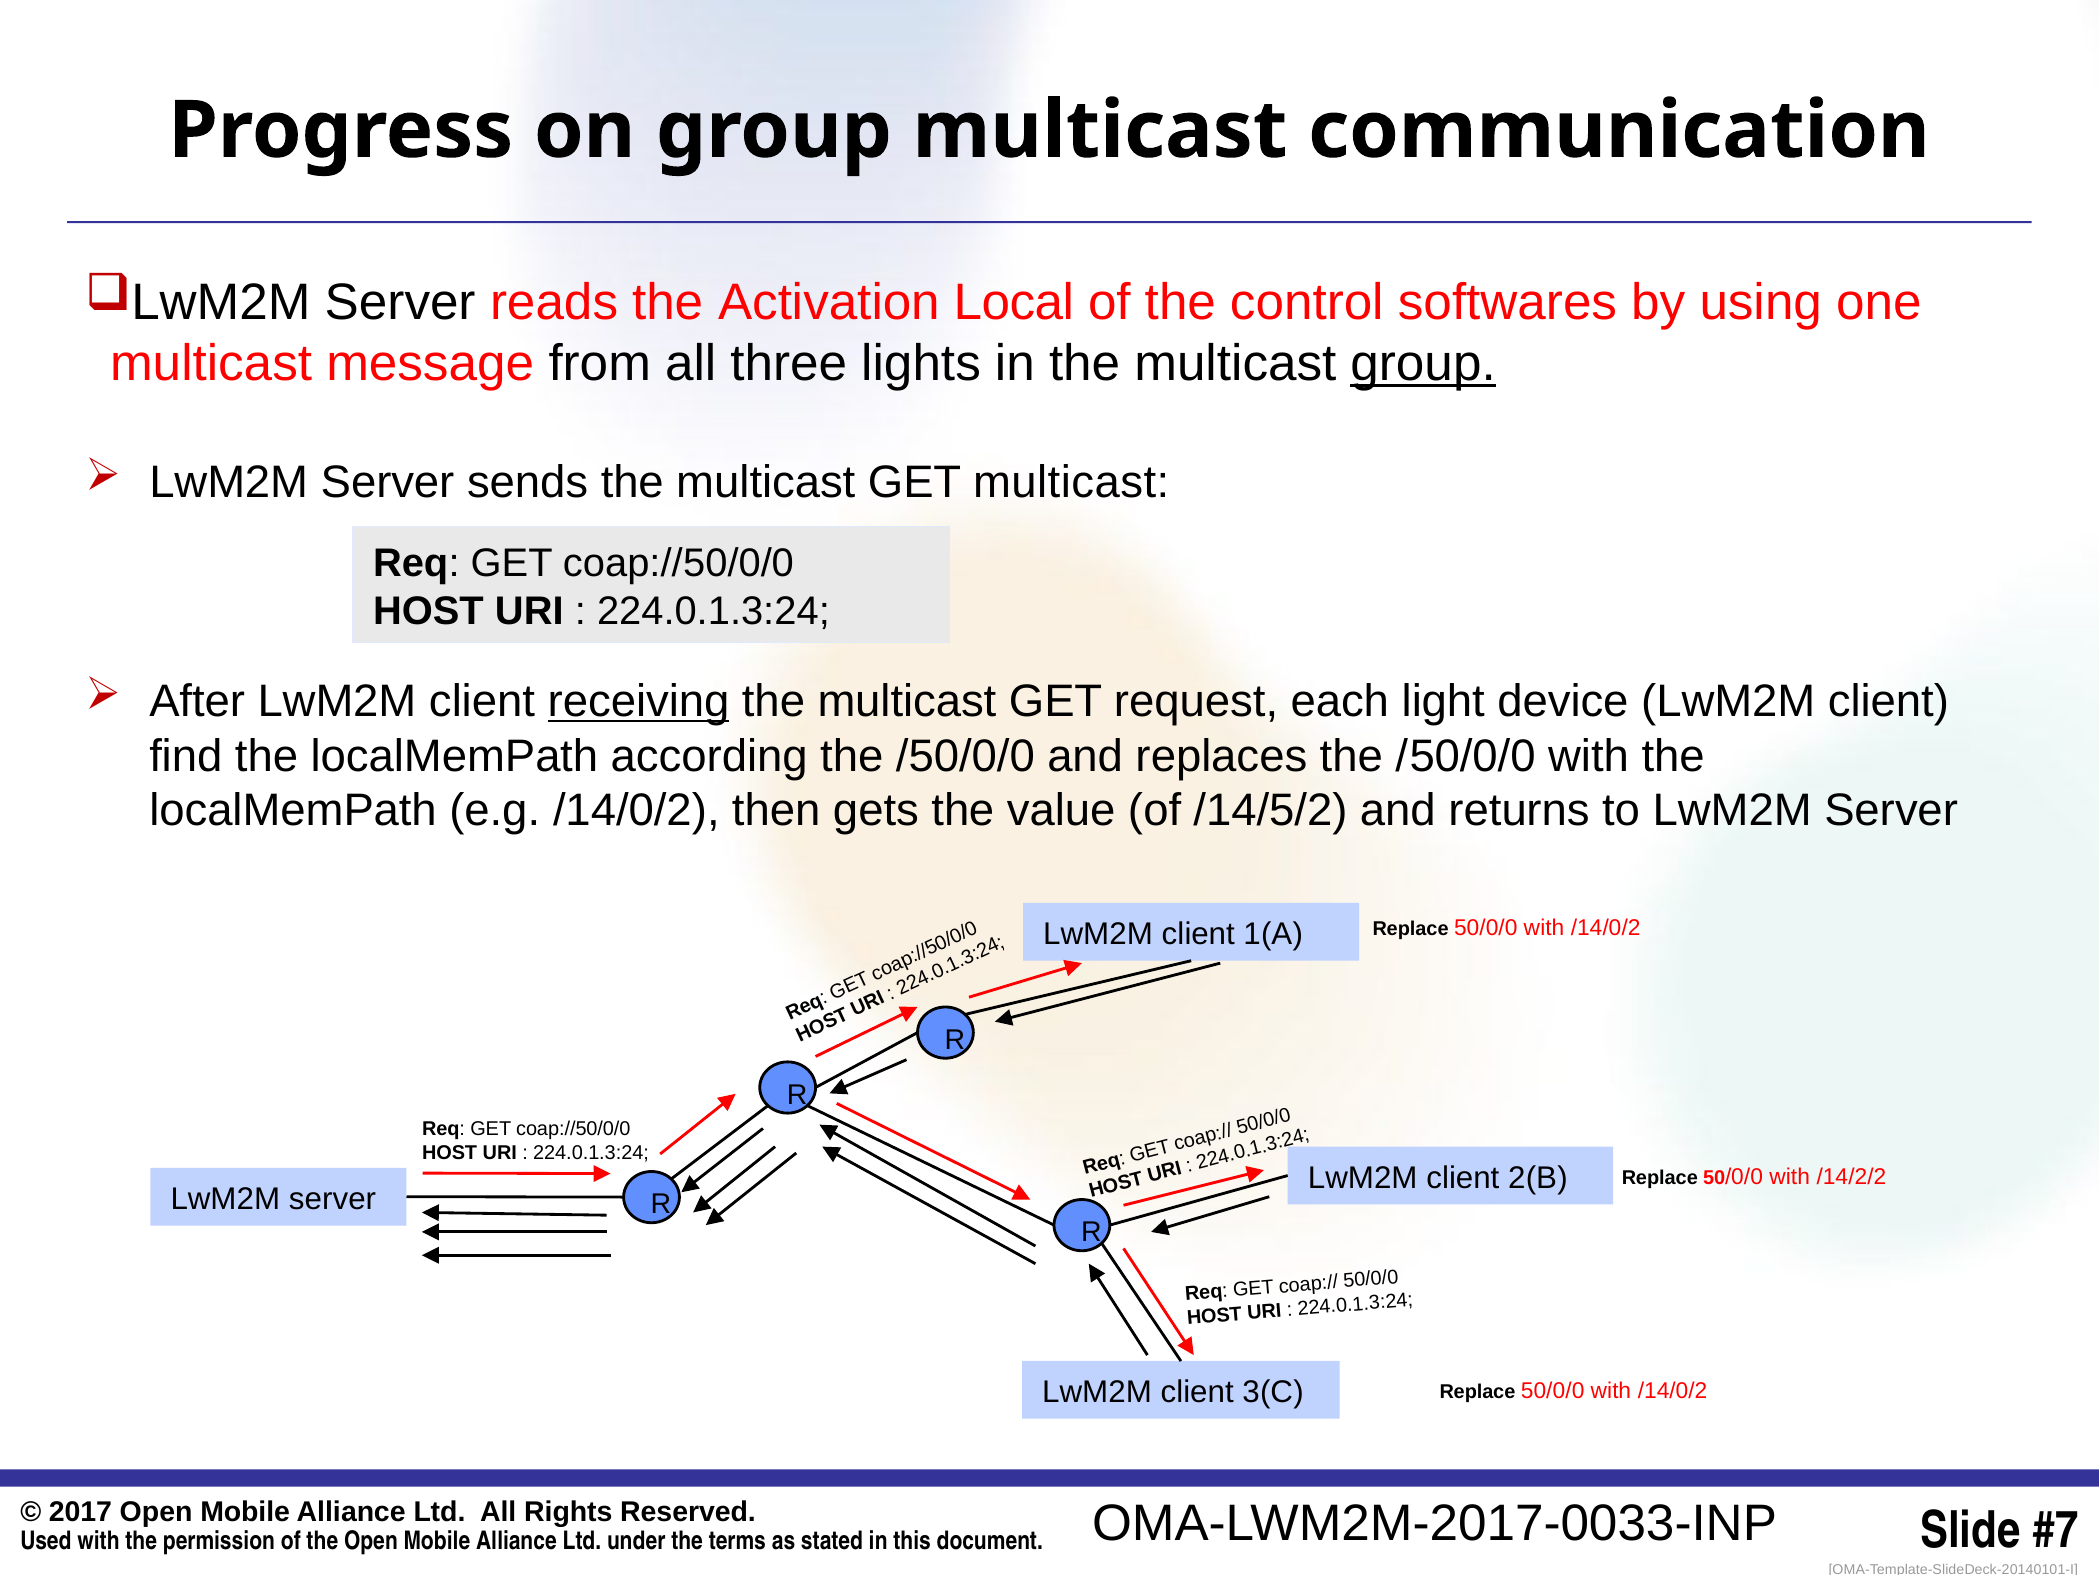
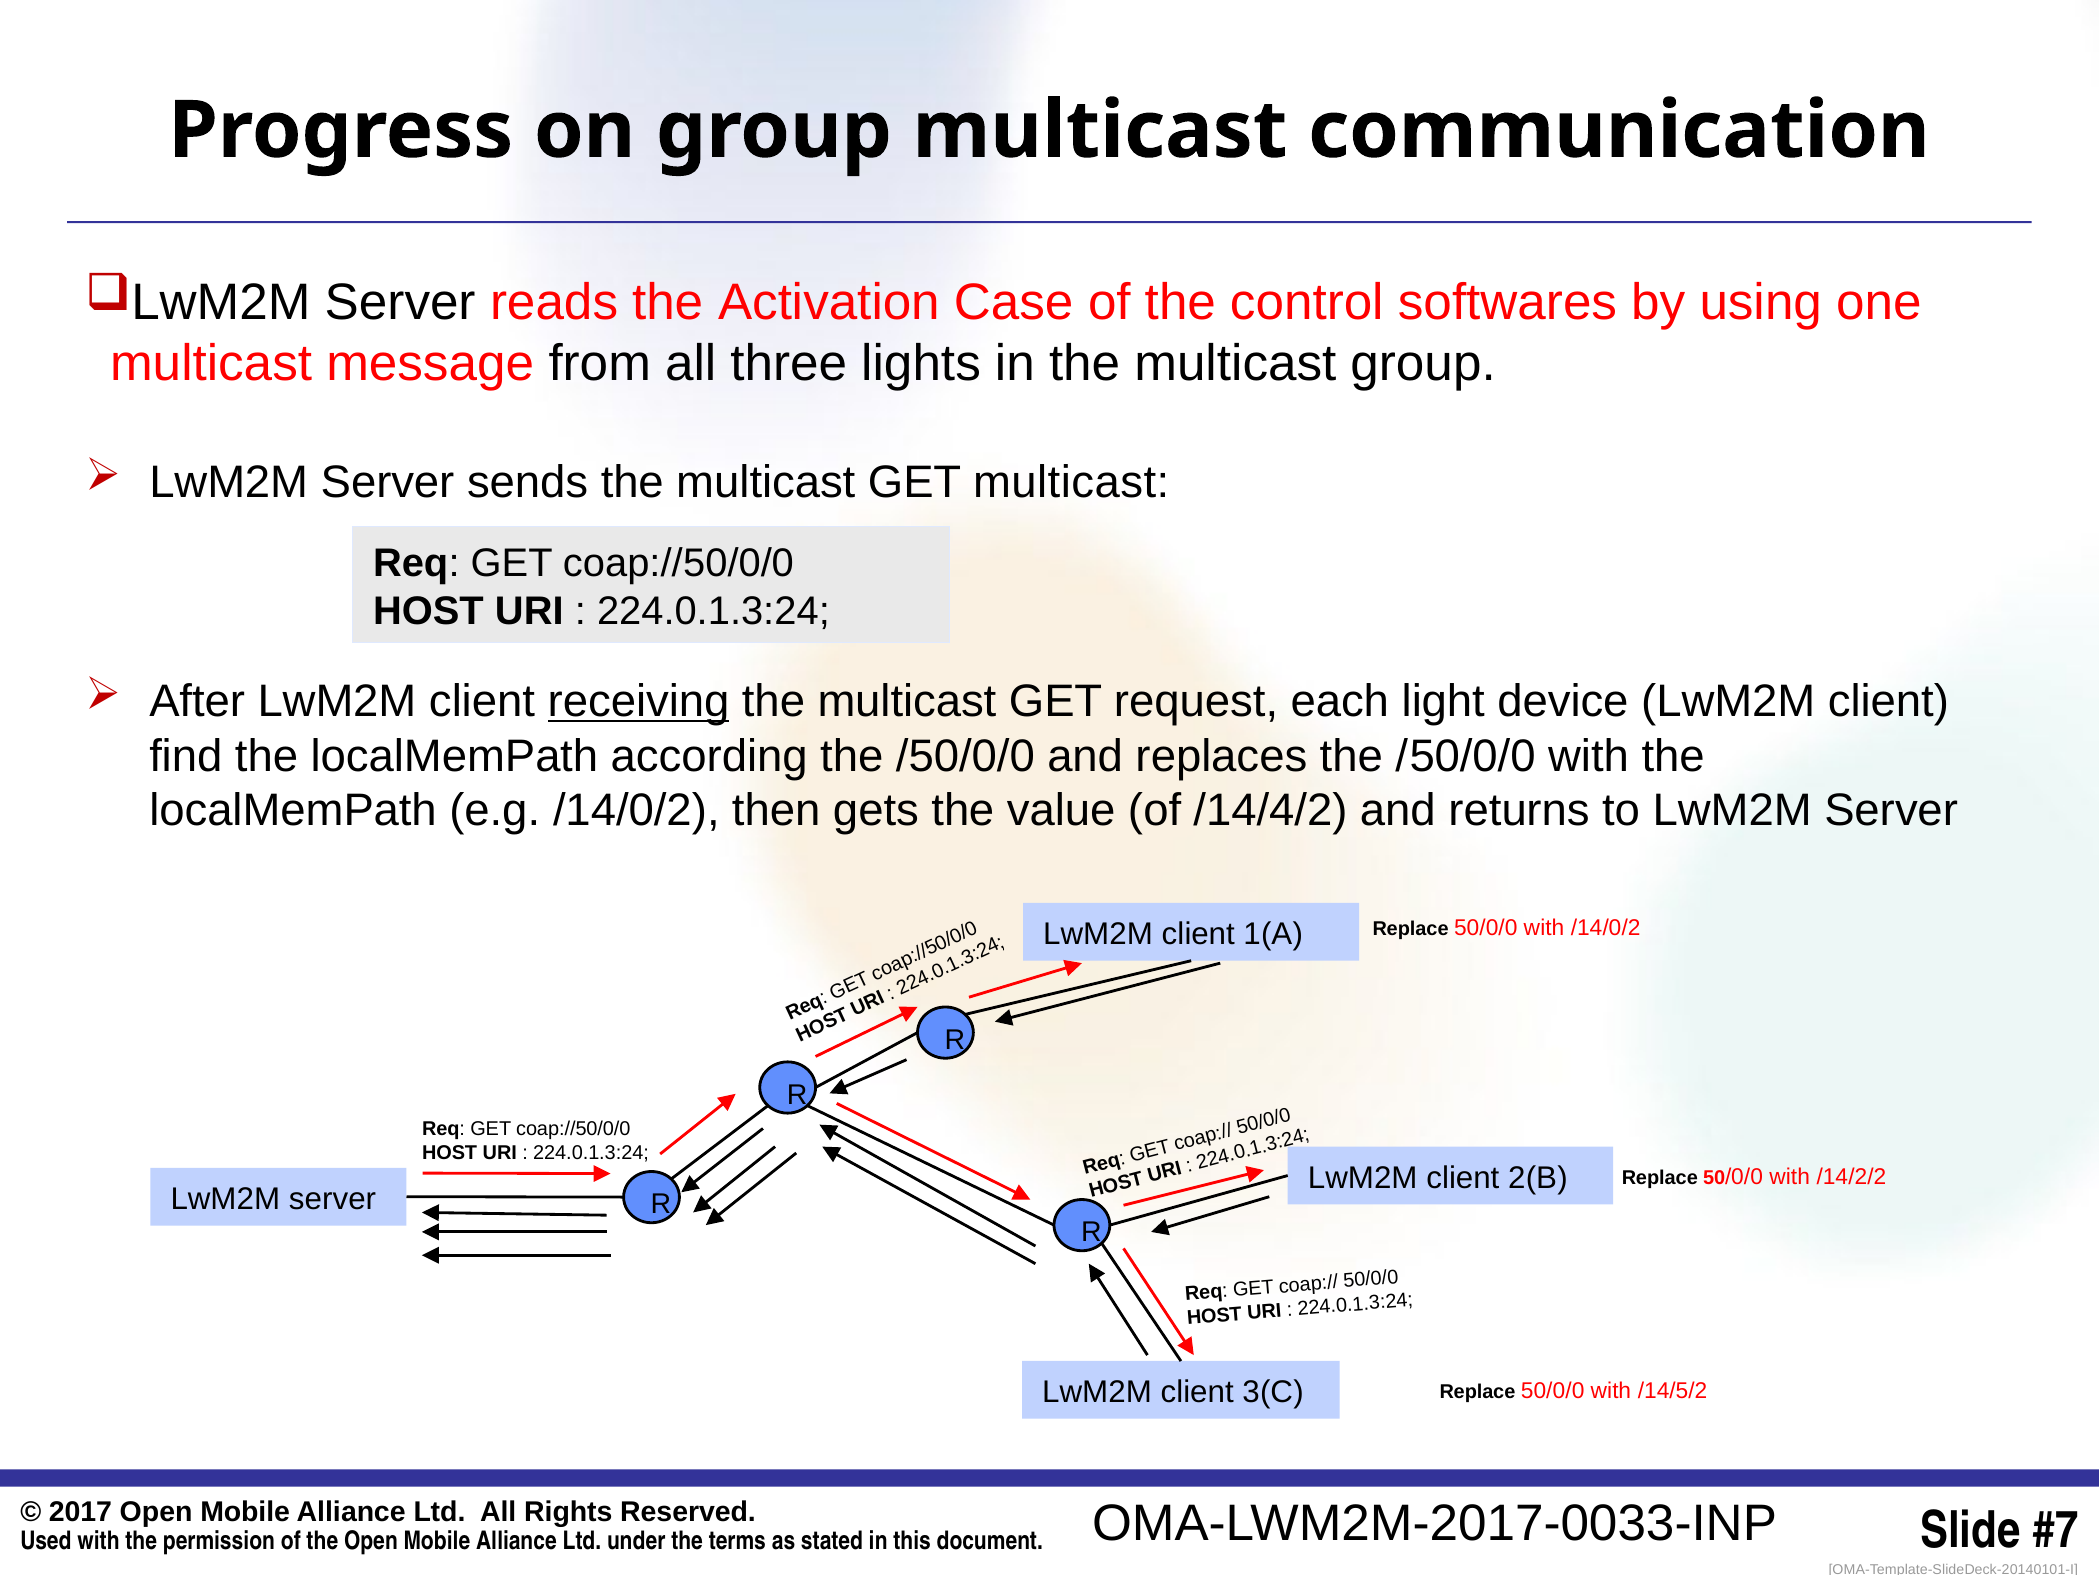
Local: Local -> Case
group at (1423, 364) underline: present -> none
/14/5/2: /14/5/2 -> /14/4/2
/14/0/2 at (1673, 1391): /14/0/2 -> /14/5/2
